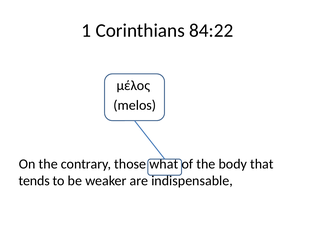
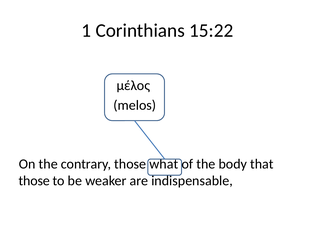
84:22: 84:22 -> 15:22
tends at (34, 181): tends -> those
